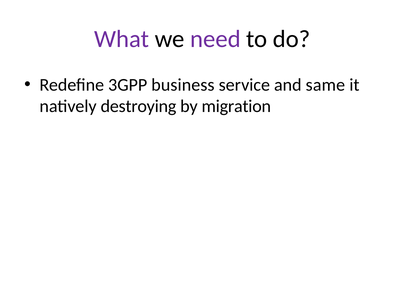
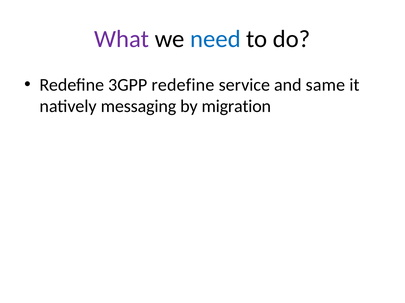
need colour: purple -> blue
3GPP business: business -> redefine
destroying: destroying -> messaging
